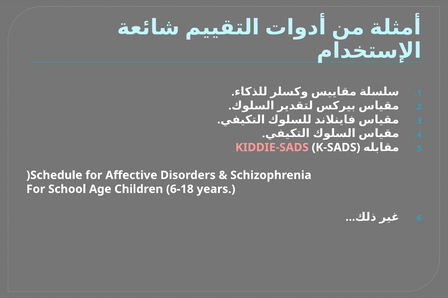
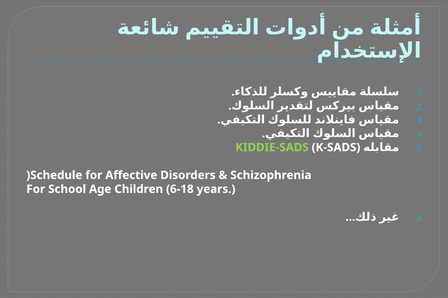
KIDDIE-SADS colour: pink -> light green
